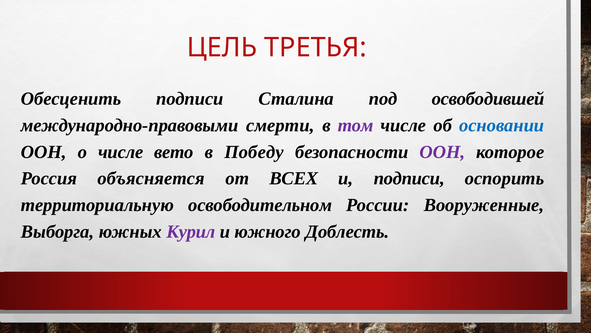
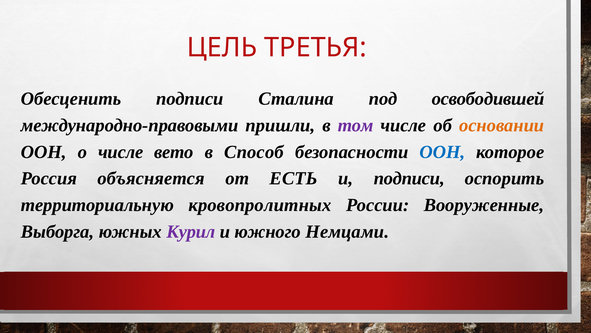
смерти: смерти -> пришли
основании colour: blue -> orange
Победу: Победу -> Способ
ООН at (442, 152) colour: purple -> blue
ВСЕХ: ВСЕХ -> ЕСТЬ
освободительном: освободительном -> кровопролитных
Доблесть: Доблесть -> Немцами
